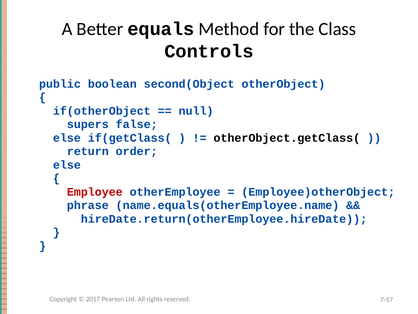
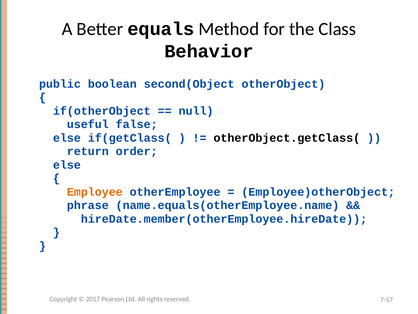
Controls: Controls -> Behavior
supers: supers -> useful
Employee colour: red -> orange
hireDate.return(otherEmployee.hireDate: hireDate.return(otherEmployee.hireDate -> hireDate.member(otherEmployee.hireDate
